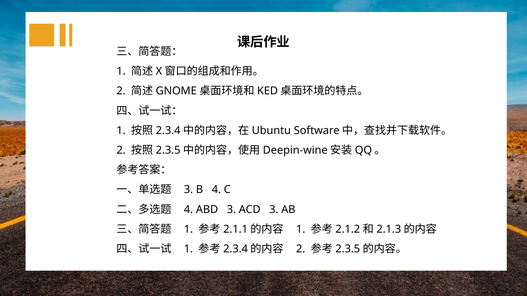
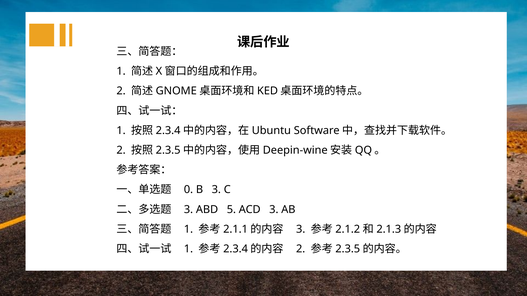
3 at (188, 190): 3 -> 0
B 4: 4 -> 3
4 at (188, 210): 4 -> 3
ABD 3: 3 -> 5
1 at (301, 229): 1 -> 3
